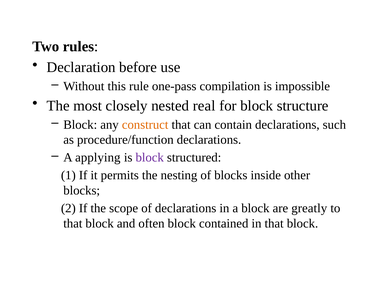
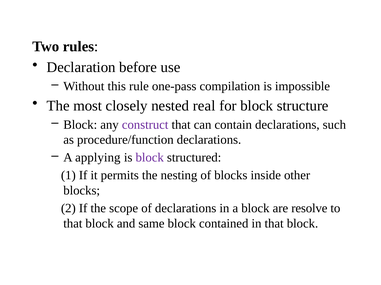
construct colour: orange -> purple
greatly: greatly -> resolve
often: often -> same
